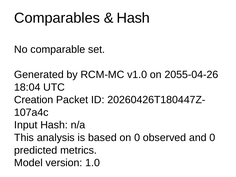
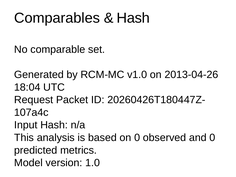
2055-04-26: 2055-04-26 -> 2013-04-26
Creation: Creation -> Request
